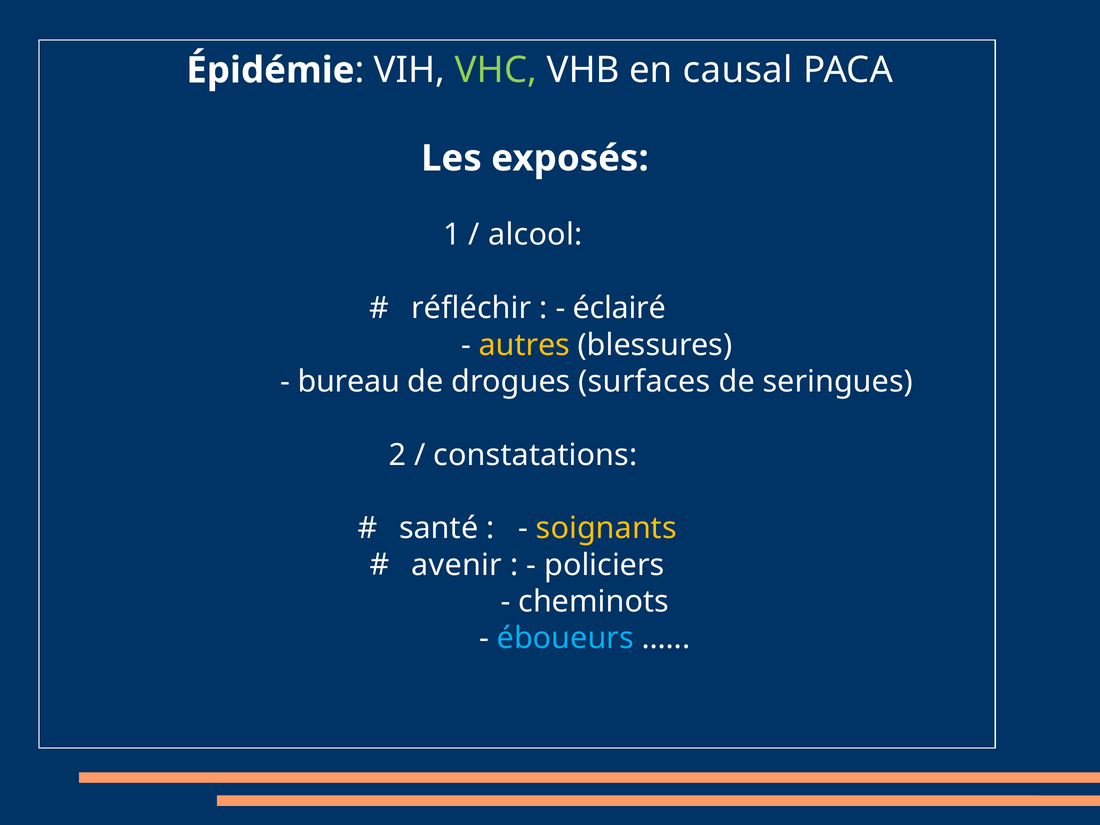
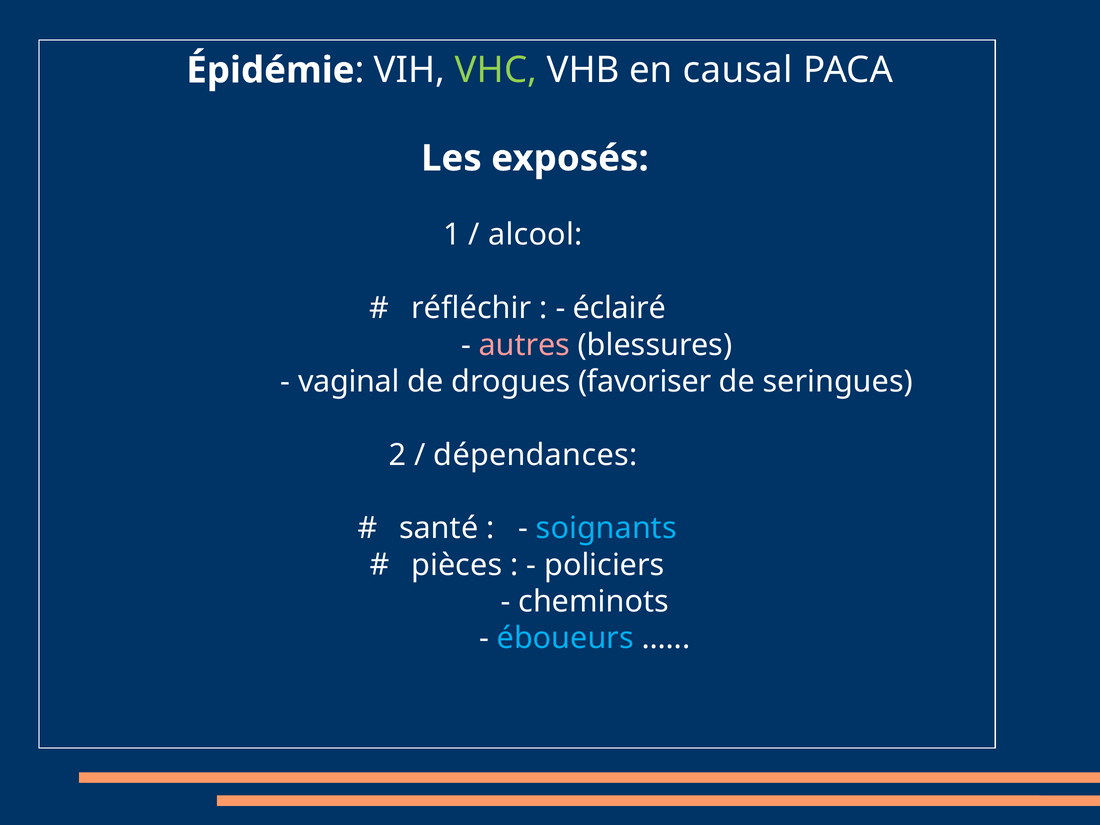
autres colour: yellow -> pink
bureau: bureau -> vaginal
surfaces: surfaces -> favoriser
constatations: constatations -> dépendances
soignants colour: yellow -> light blue
avenir: avenir -> pièces
